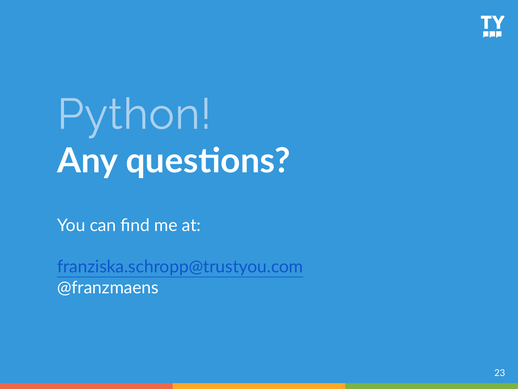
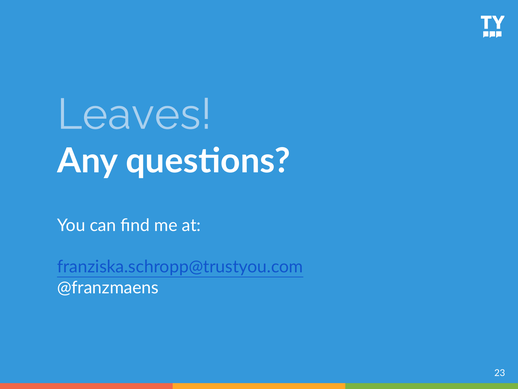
Python: Python -> Leaves
